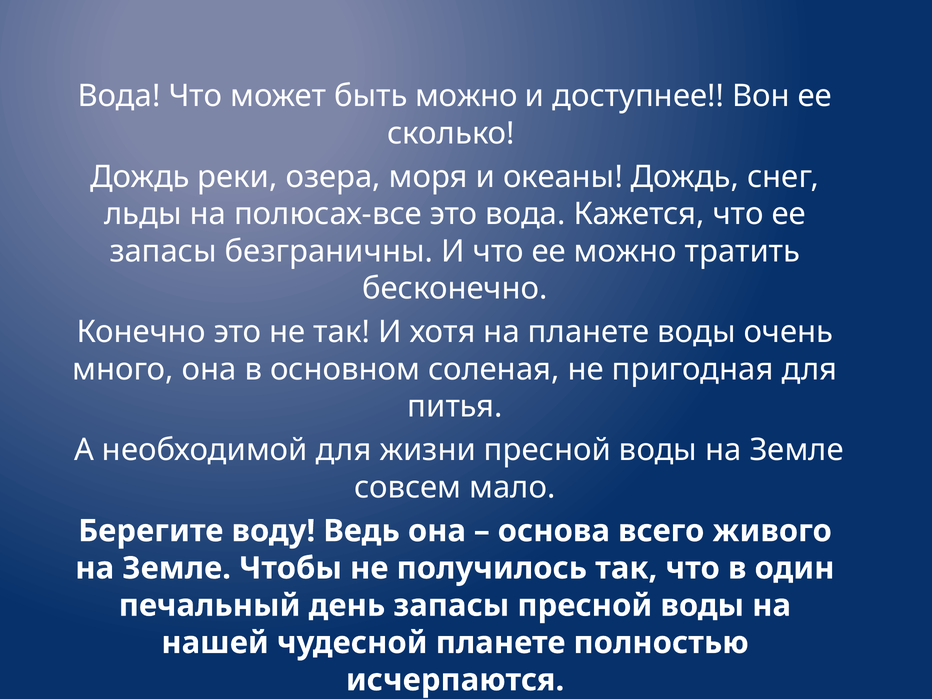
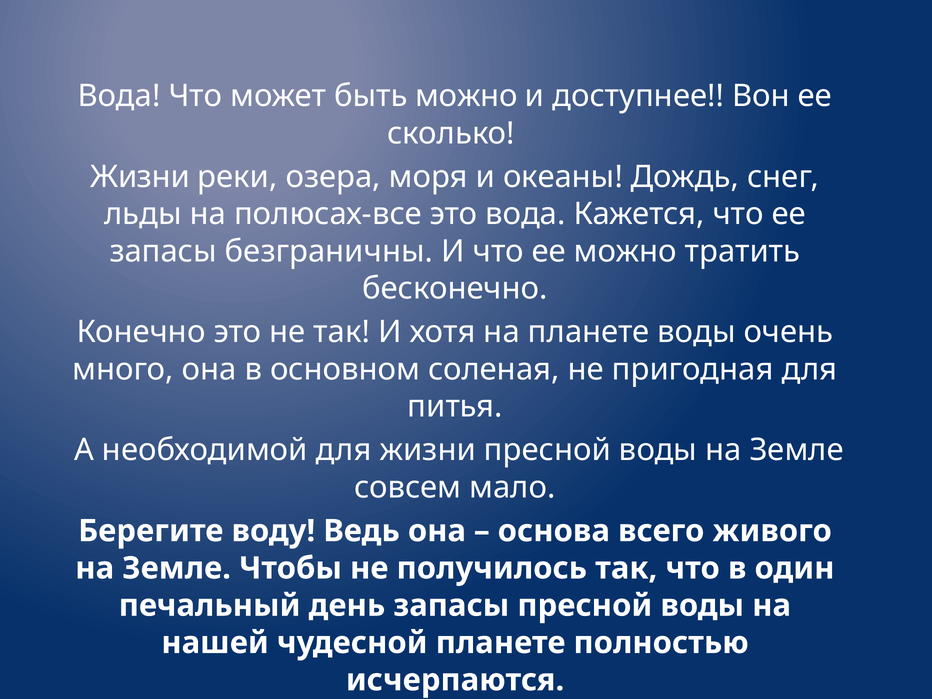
Дождь at (140, 177): Дождь -> Жизни
